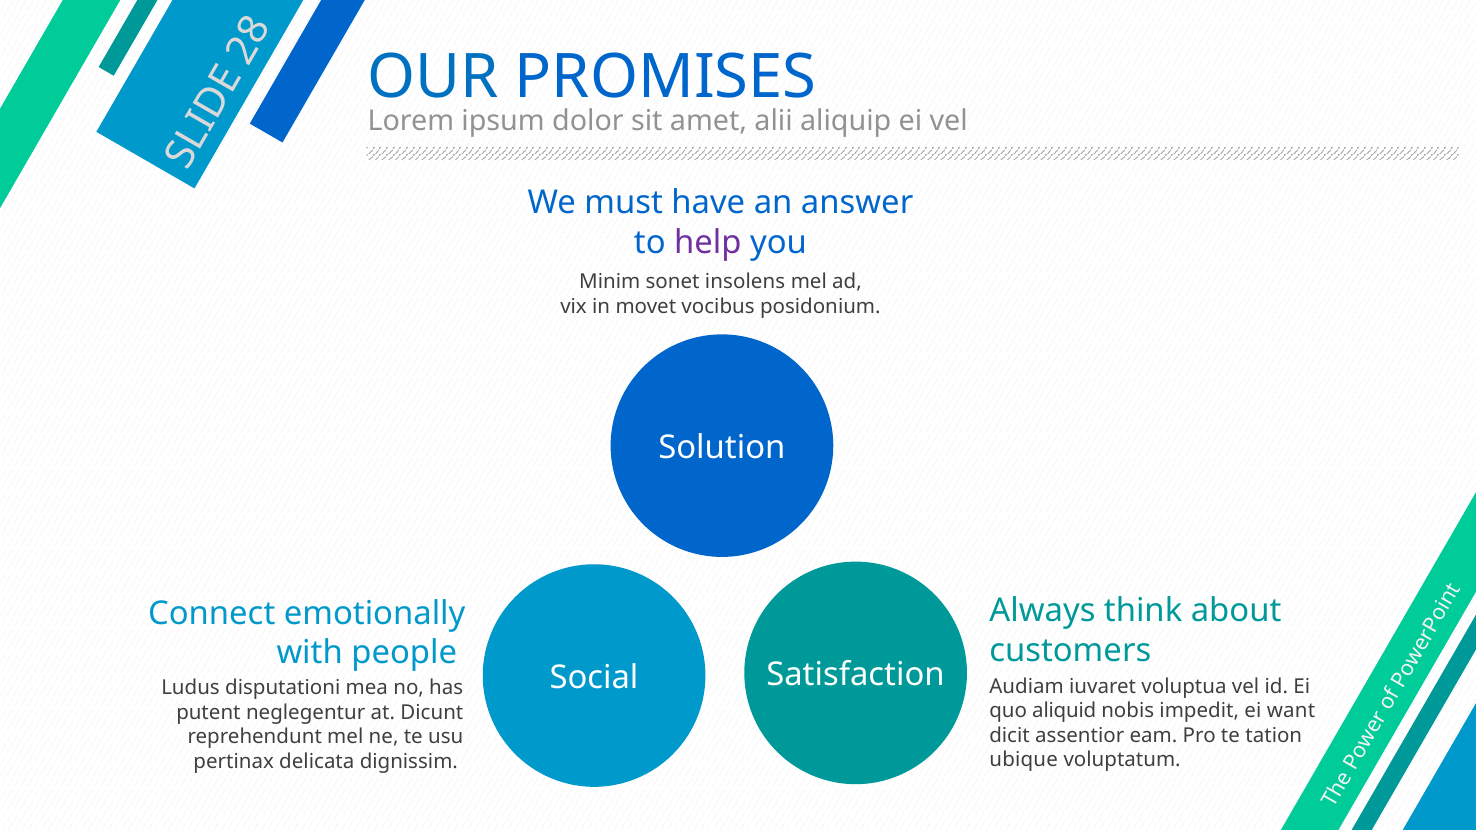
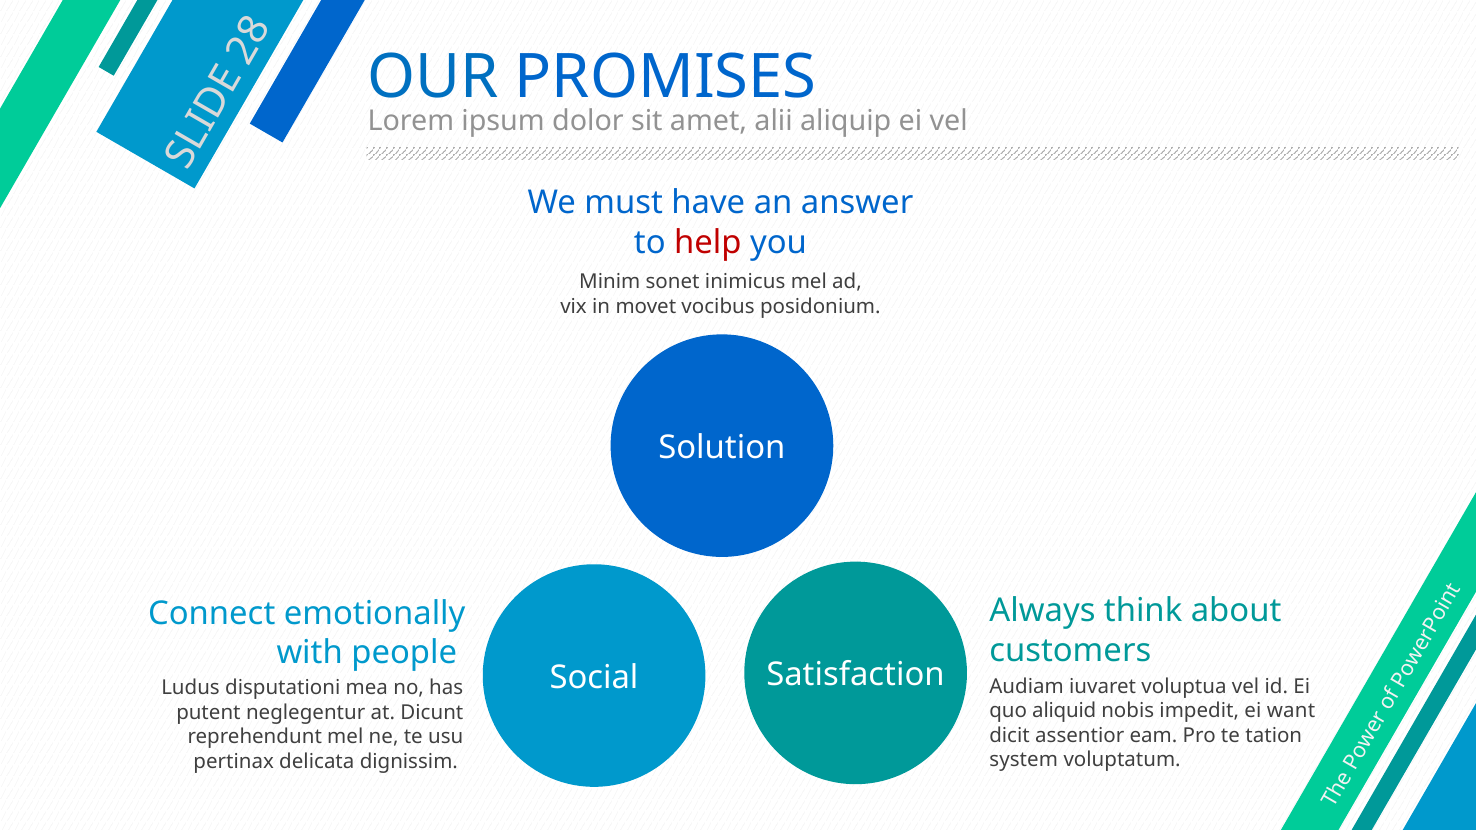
help colour: purple -> red
insolens: insolens -> inimicus
ubique: ubique -> system
